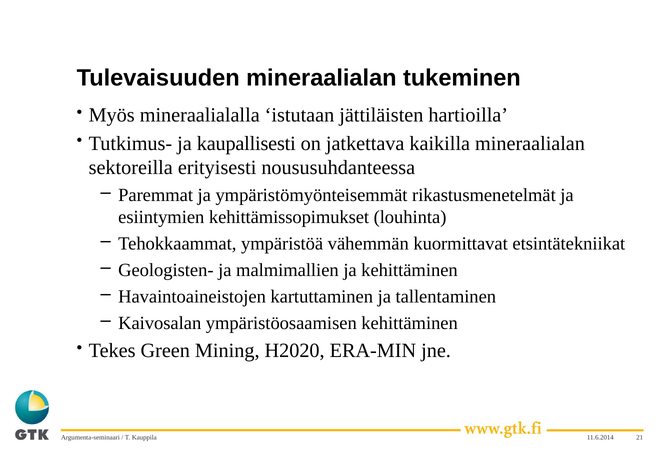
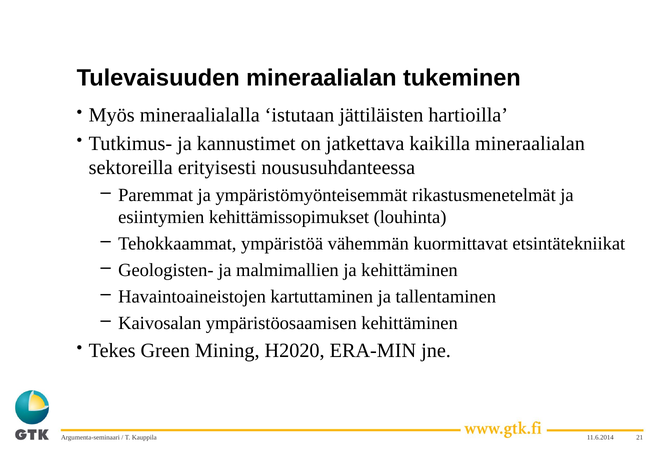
kaupallisesti: kaupallisesti -> kannustimet
